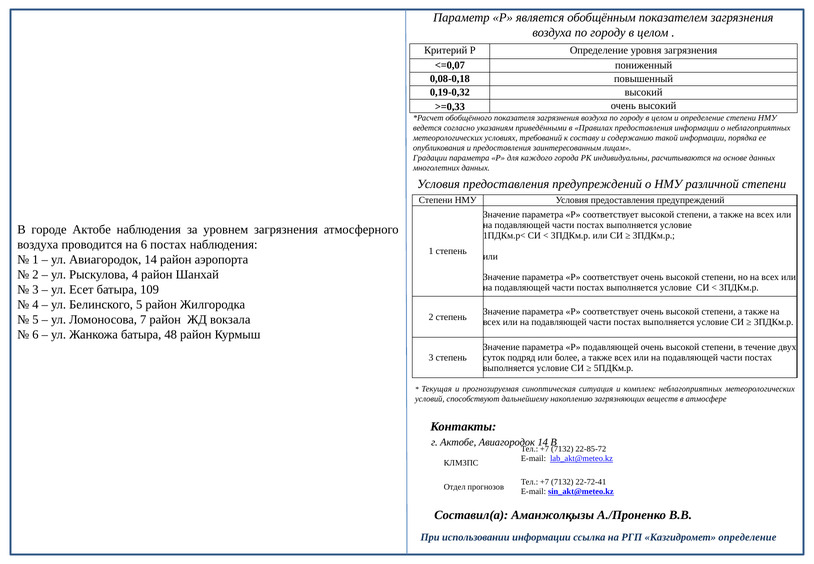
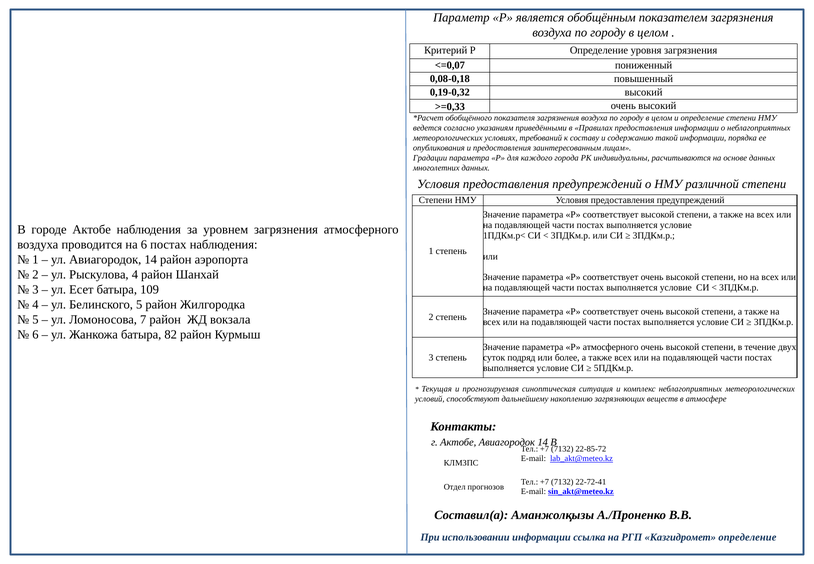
48: 48 -> 82
Р подавляющей: подавляющей -> атмосферного
